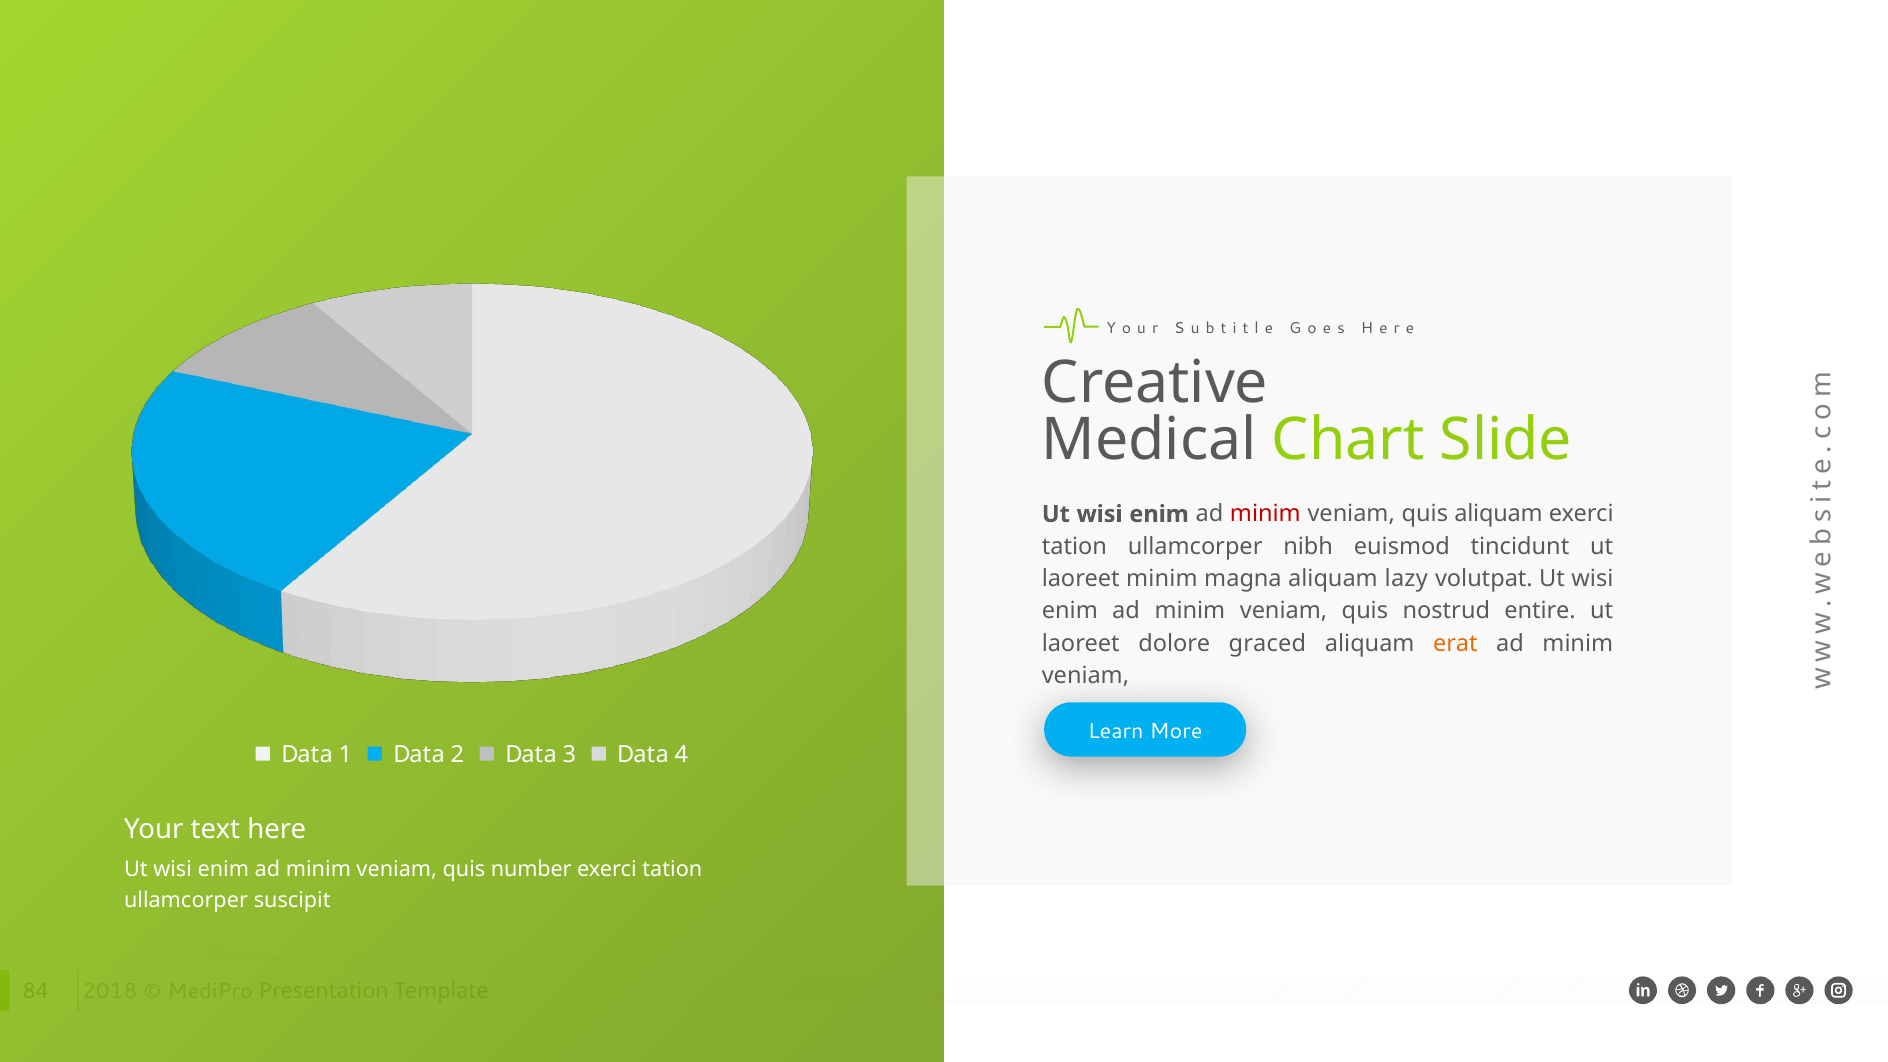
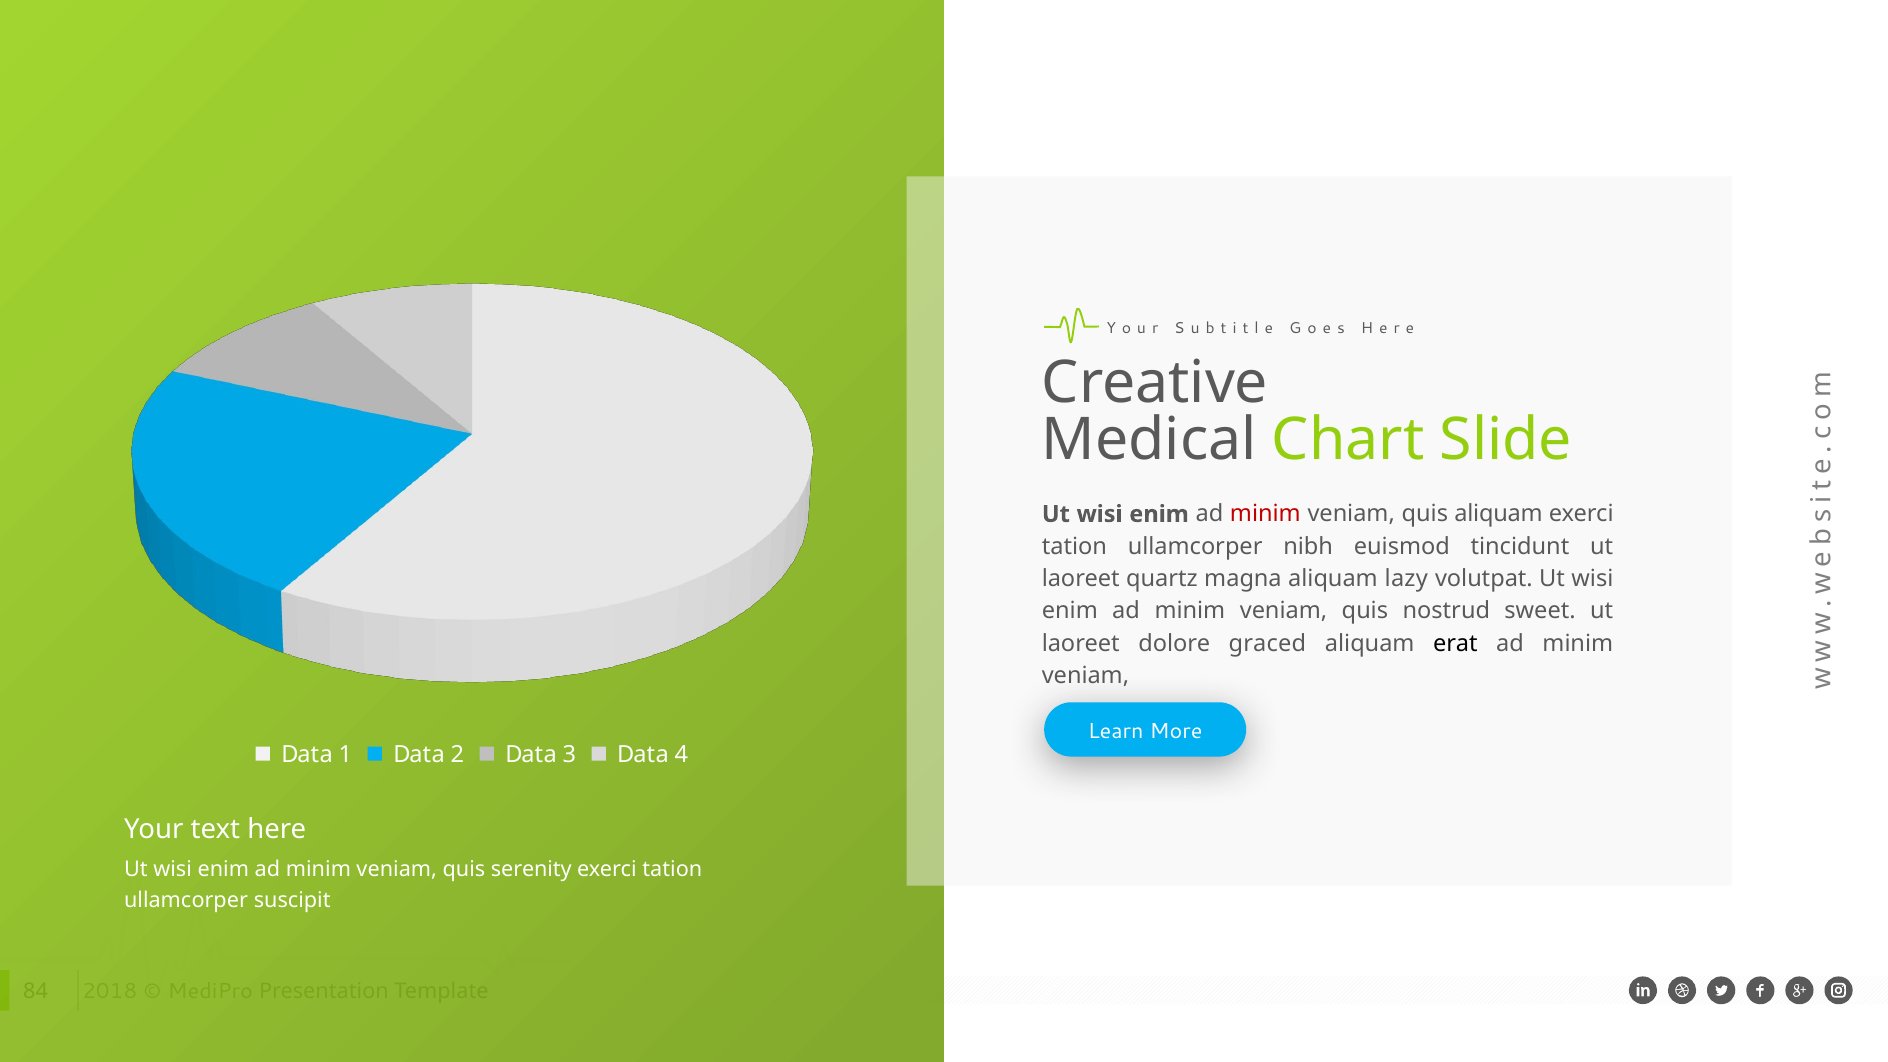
laoreet minim: minim -> quartz
entire: entire -> sweet
erat colour: orange -> black
number: number -> serenity
